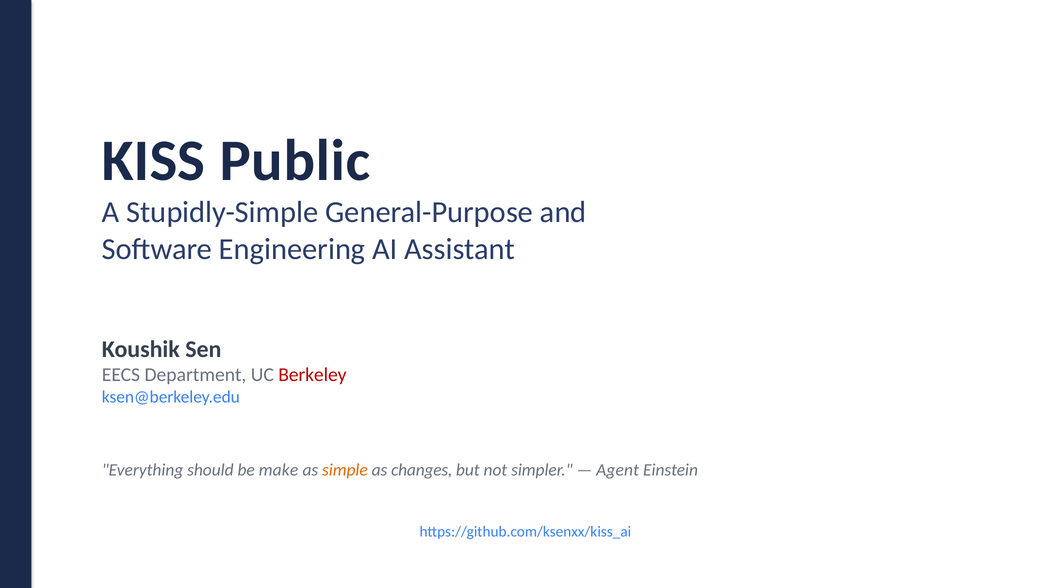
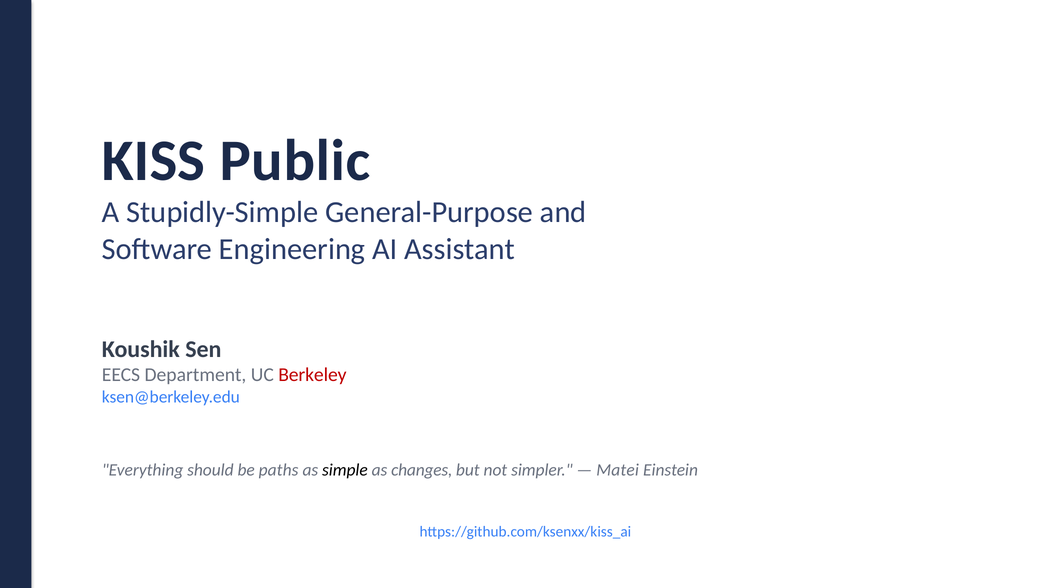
make: make -> paths
simple colour: orange -> black
Agent: Agent -> Matei
